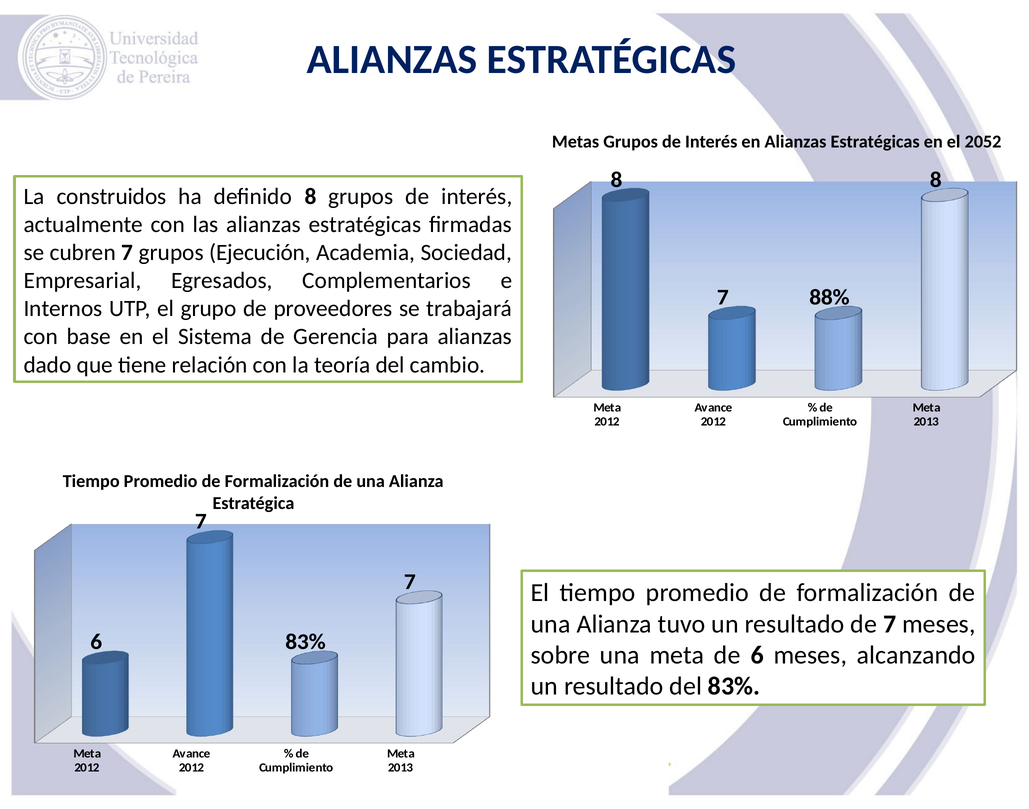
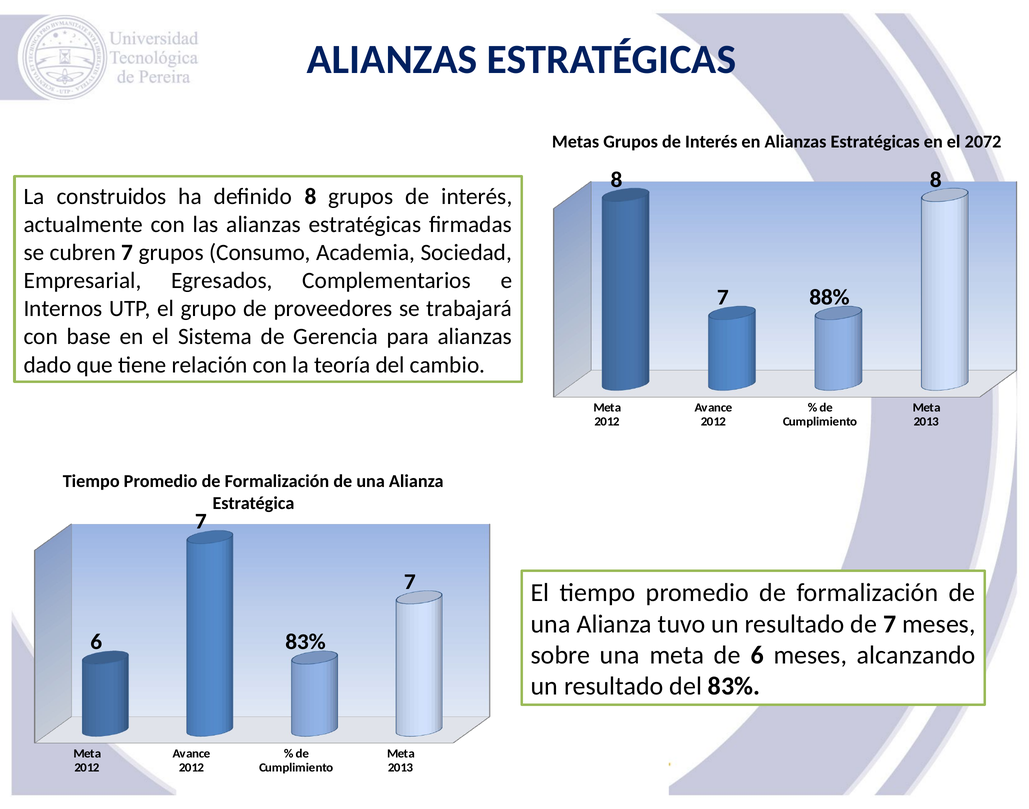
2052: 2052 -> 2072
Ejecución: Ejecución -> Consumo
